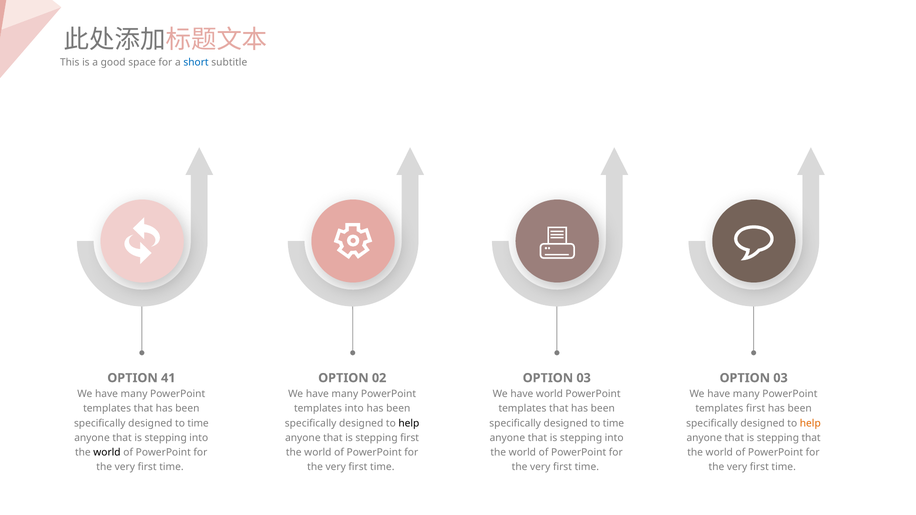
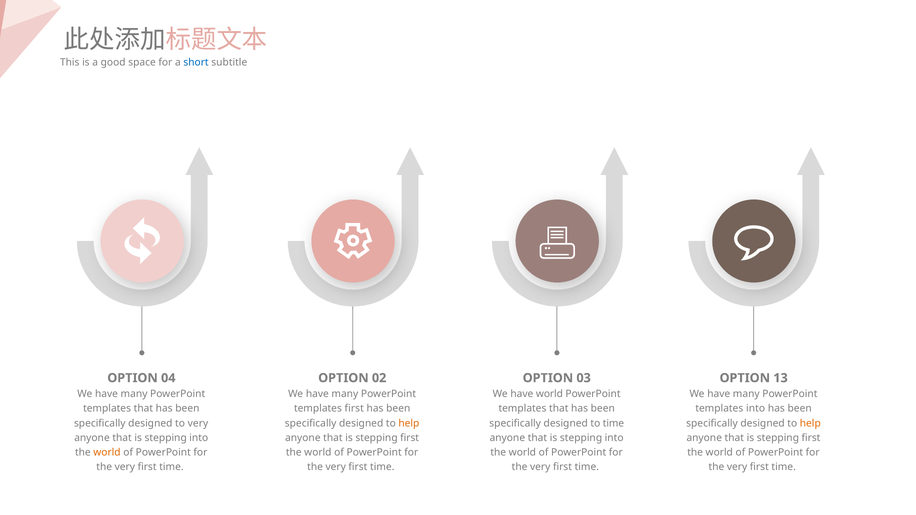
41: 41 -> 04
03 at (781, 378): 03 -> 13
templates into: into -> first
templates first: first -> into
time at (198, 423): time -> very
help at (409, 423) colour: black -> orange
that at (811, 438): that -> first
world at (107, 453) colour: black -> orange
